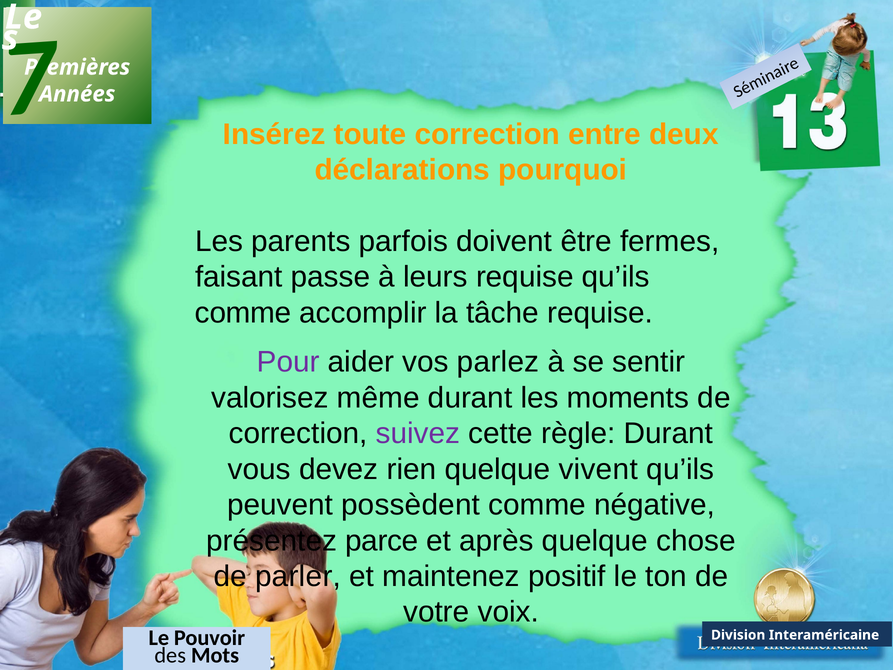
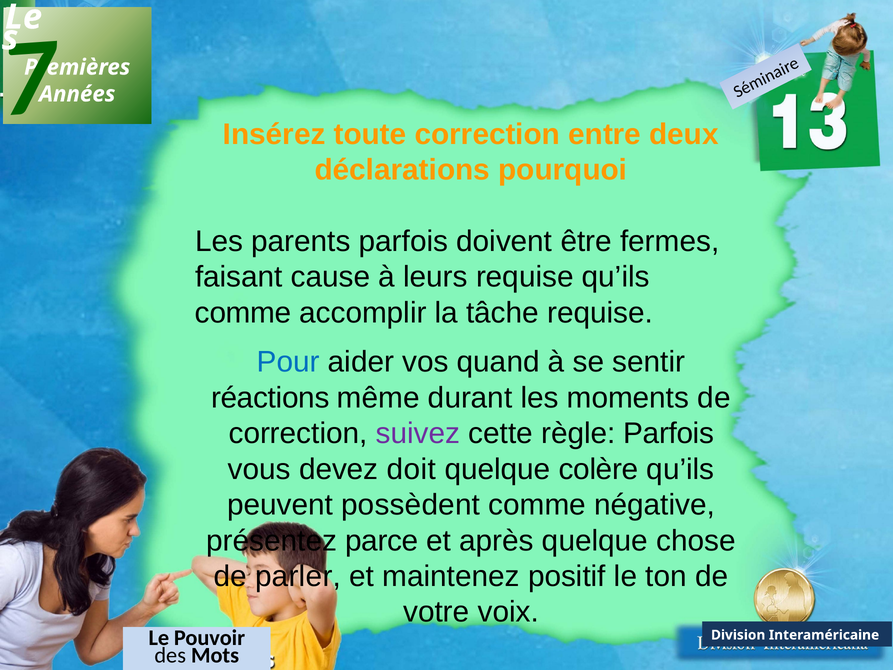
passe: passe -> cause
Pour colour: purple -> blue
parlez: parlez -> quand
valorisez: valorisez -> réactions
règle Durant: Durant -> Parfois
rien: rien -> doit
vivent: vivent -> colère
